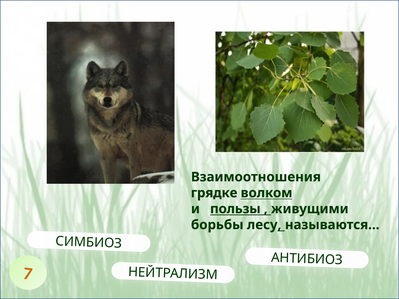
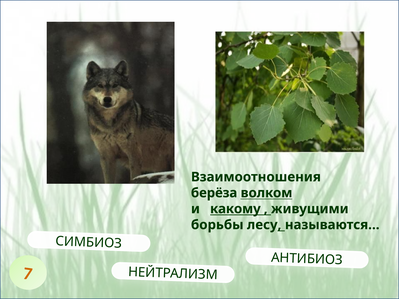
грядке: грядке -> берёза
пользы: пользы -> какому
